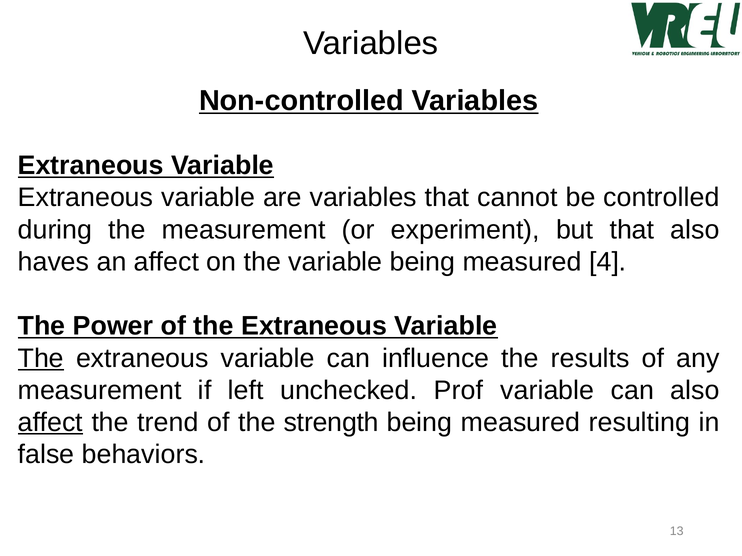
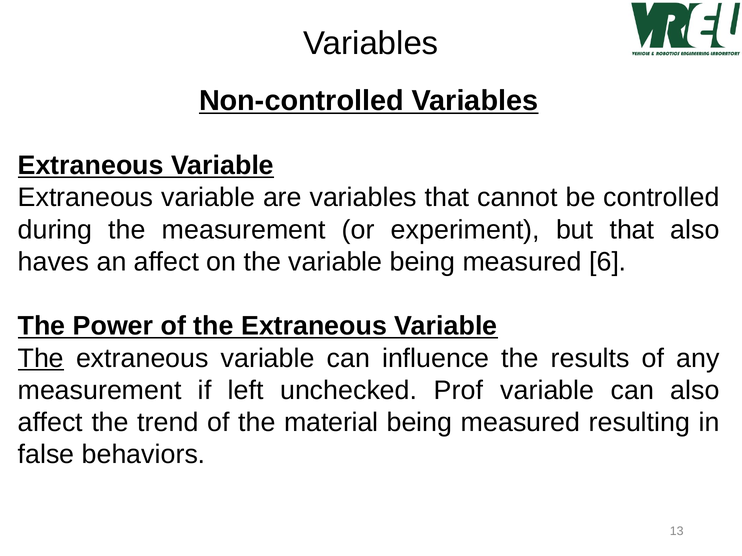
4: 4 -> 6
affect at (50, 423) underline: present -> none
strength: strength -> material
